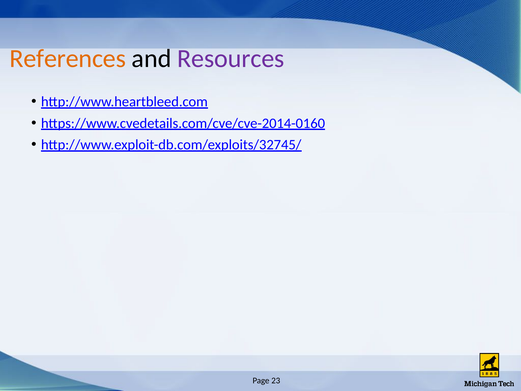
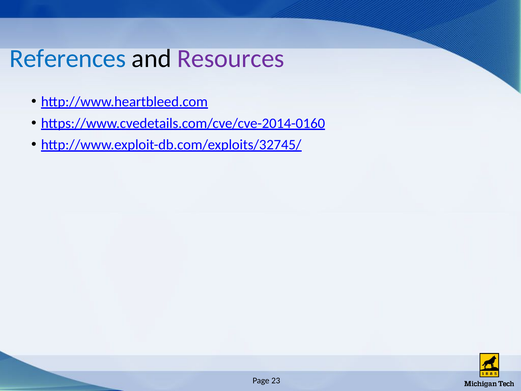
References colour: orange -> blue
